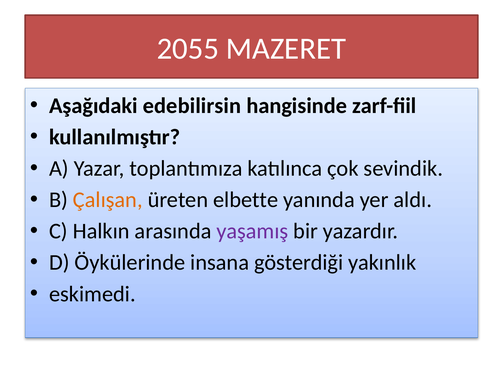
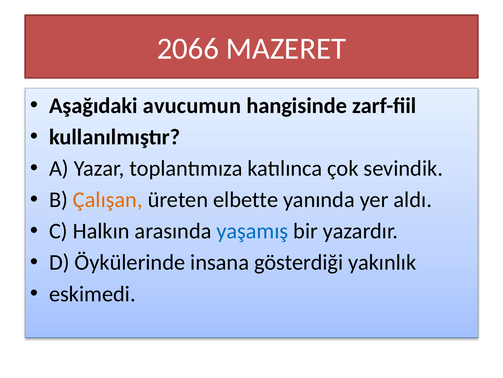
2055: 2055 -> 2066
edebilirsin: edebilirsin -> avucumun
yaşamış colour: purple -> blue
